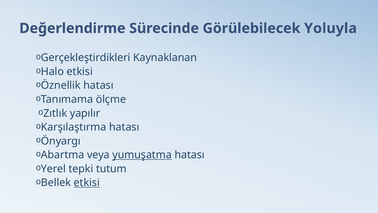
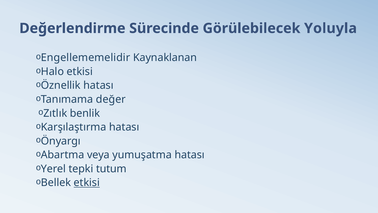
Gerçekleştirdikleri: Gerçekleştirdikleri -> Engellememelidir
ölçme: ölçme -> değer
yapılır: yapılır -> benlik
yumuşatma underline: present -> none
